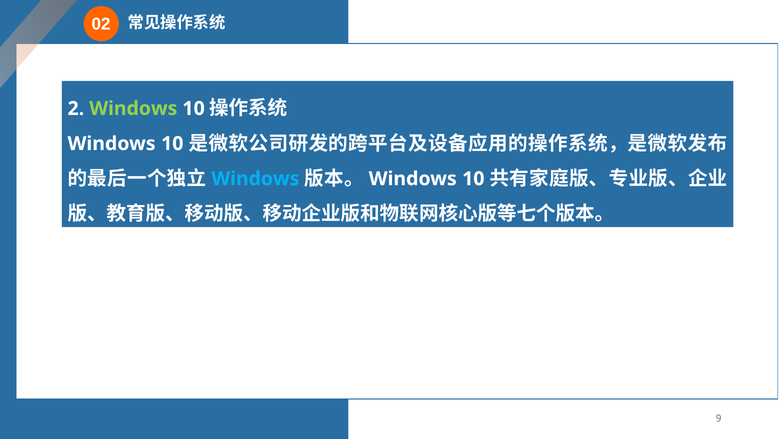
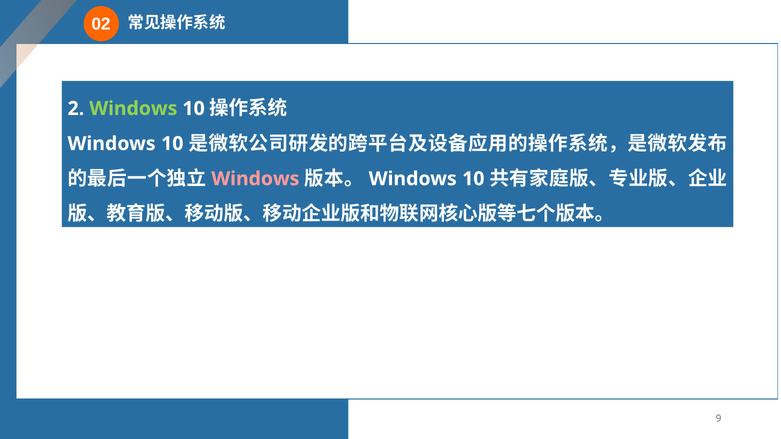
Windows at (255, 179) colour: light blue -> pink
